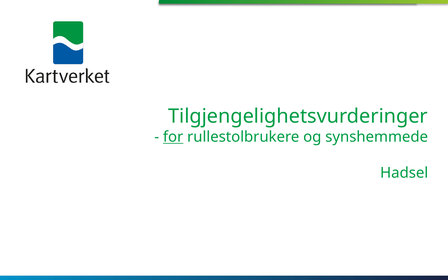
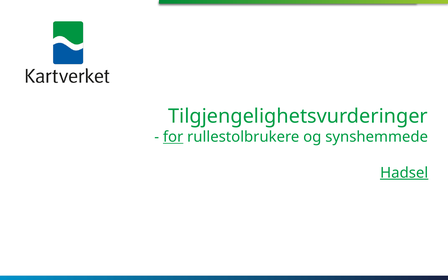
Hadsel underline: none -> present
